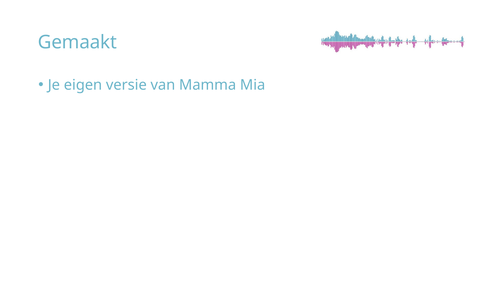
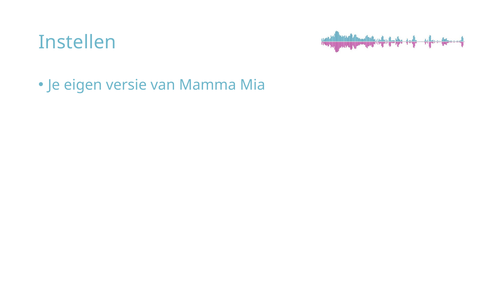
Gemaakt: Gemaakt -> Instellen
